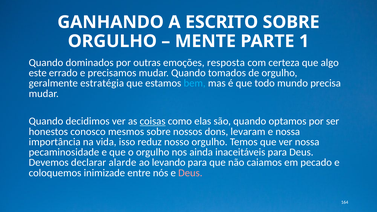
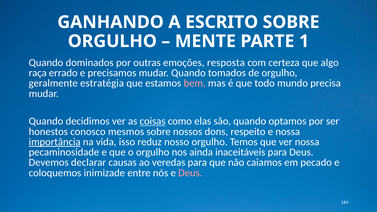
este: este -> raça
bem colour: light blue -> pink
levaram: levaram -> respeito
importância underline: none -> present
alarde: alarde -> causas
levando: levando -> veredas
